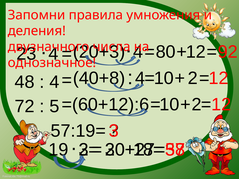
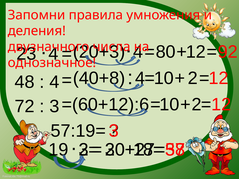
5 at (54, 107): 5 -> 3
